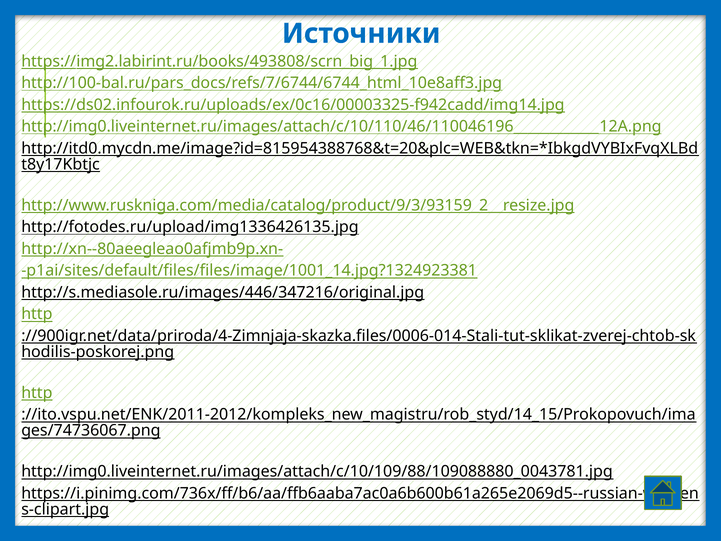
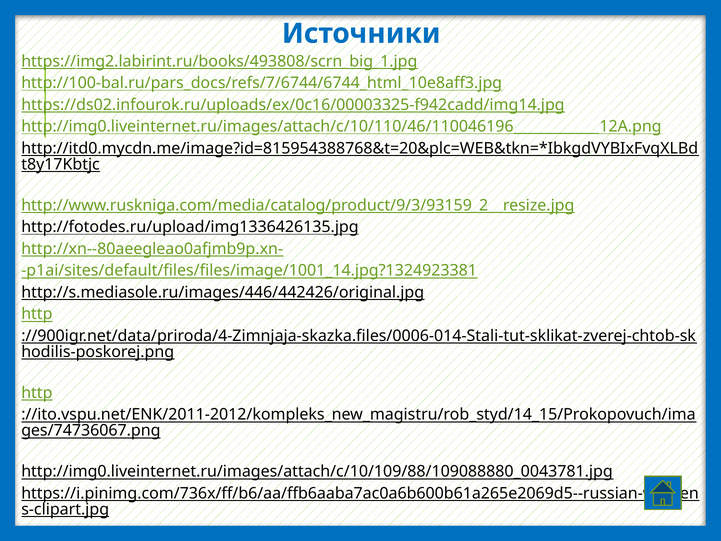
http://s.mediasole.ru/images/446/347216/original.jpg: http://s.mediasole.ru/images/446/347216/original.jpg -> http://s.mediasole.ru/images/446/442426/original.jpg
